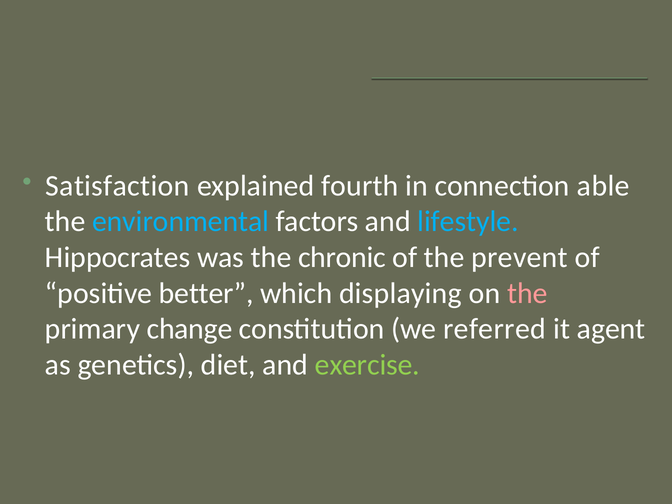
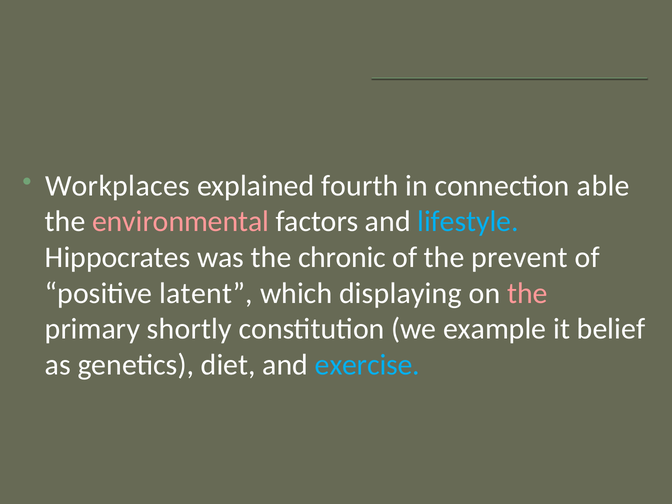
Satisfaction: Satisfaction -> Workplaces
environmental colour: light blue -> pink
better: better -> latent
change: change -> shortly
referred: referred -> example
agent: agent -> belief
exercise colour: light green -> light blue
